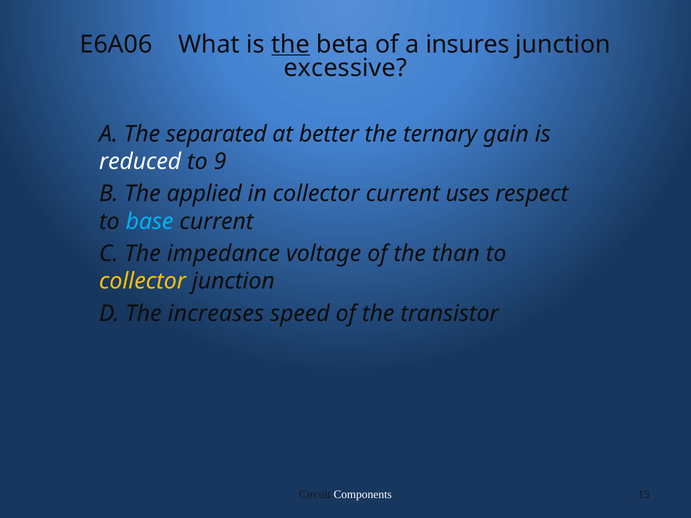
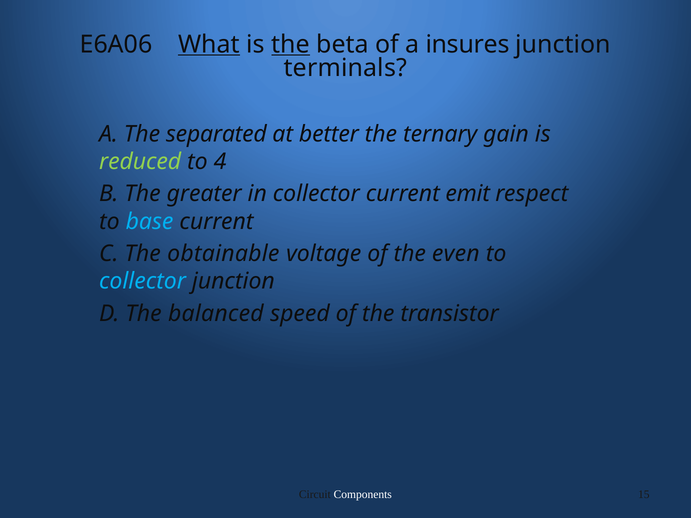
What underline: none -> present
excessive: excessive -> terminals
reduced colour: white -> light green
9: 9 -> 4
applied: applied -> greater
uses: uses -> emit
impedance: impedance -> obtainable
than: than -> even
collector at (142, 281) colour: yellow -> light blue
increases: increases -> balanced
